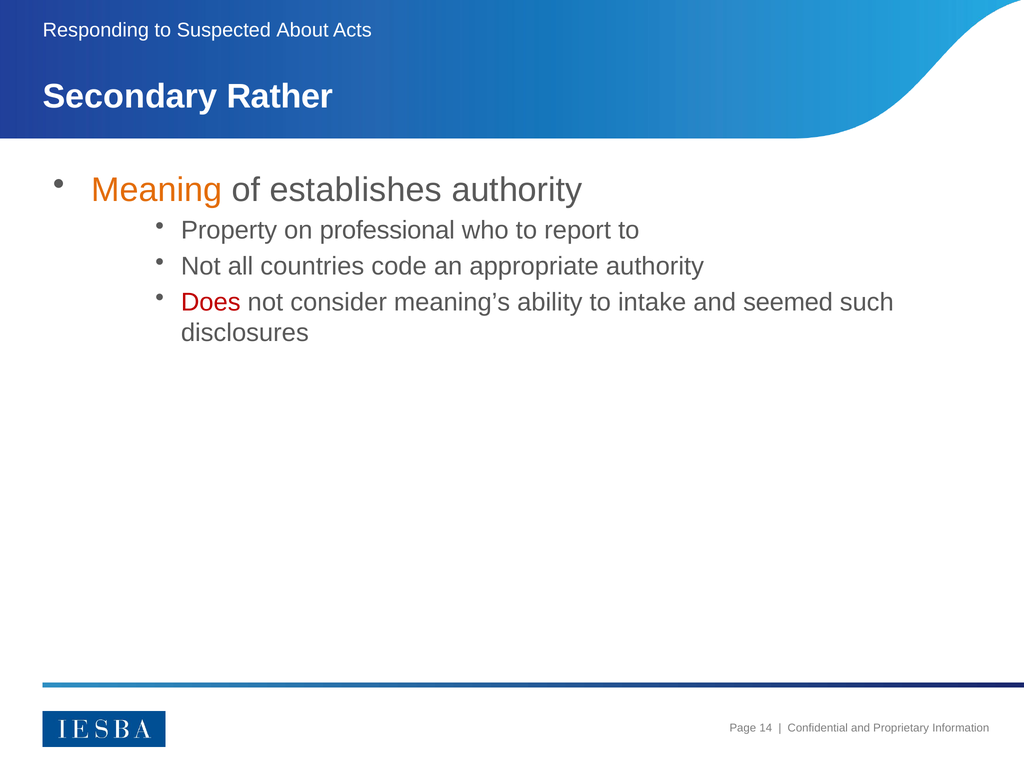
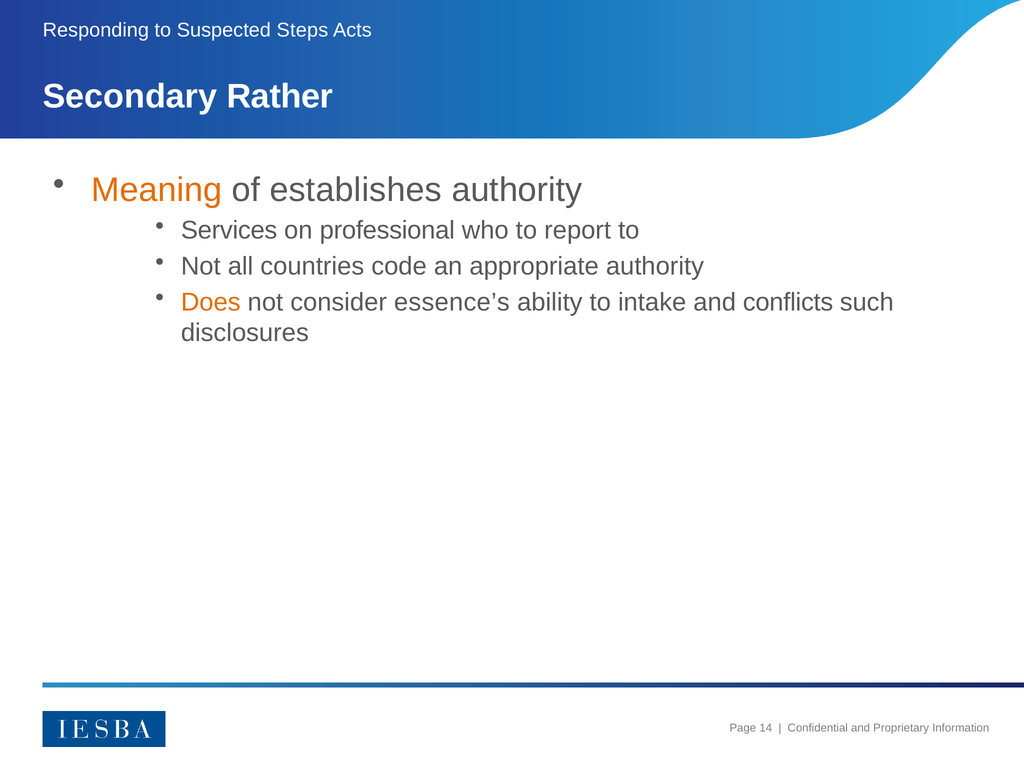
About: About -> Steps
Property: Property -> Services
Does colour: red -> orange
meaning’s: meaning’s -> essence’s
seemed: seemed -> conflicts
